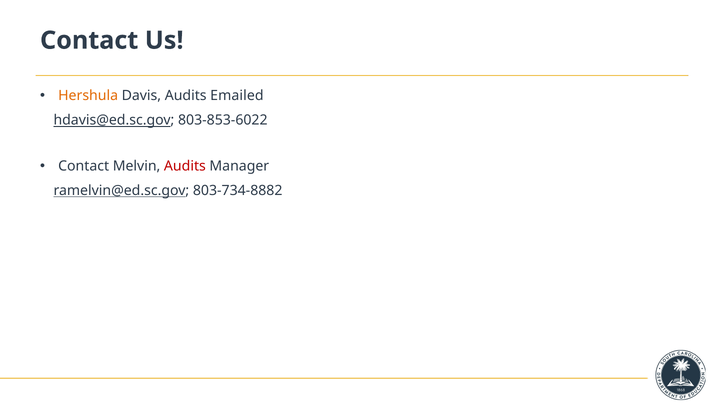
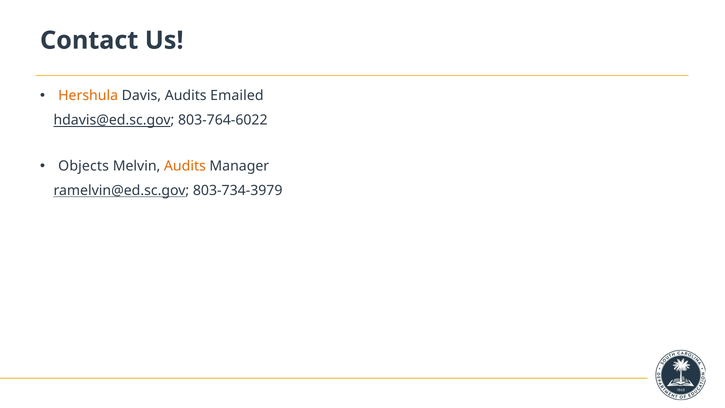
803-853-6022: 803-853-6022 -> 803-764-6022
Contact at (84, 166): Contact -> Objects
Audits at (185, 166) colour: red -> orange
803-734-8882: 803-734-8882 -> 803-734-3979
